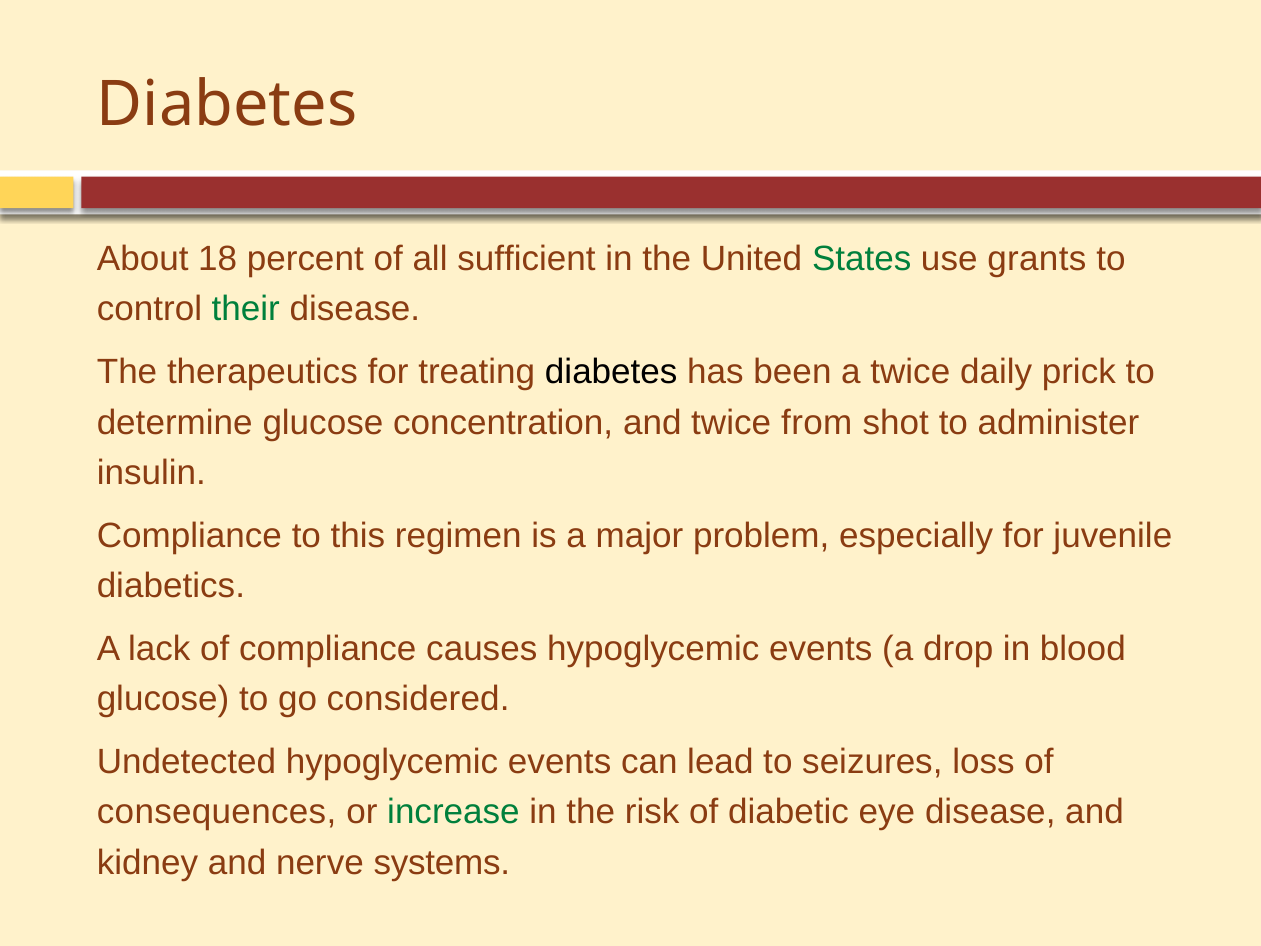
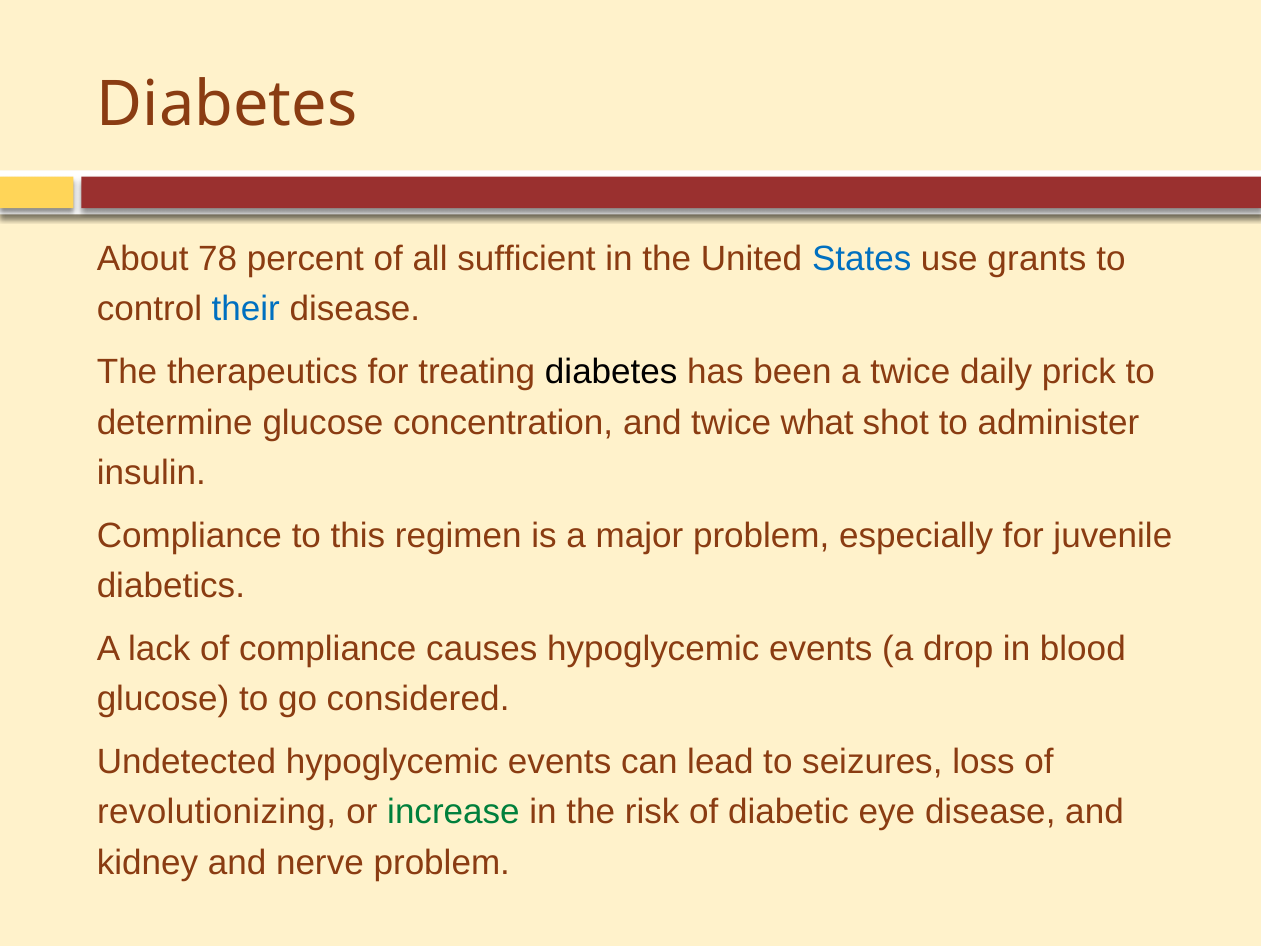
18: 18 -> 78
States colour: green -> blue
their colour: green -> blue
from: from -> what
consequences: consequences -> revolutionizing
nerve systems: systems -> problem
